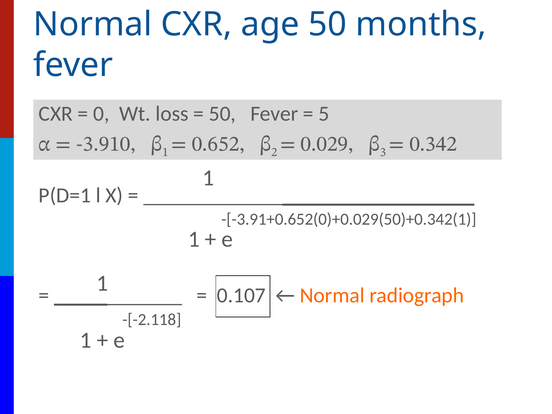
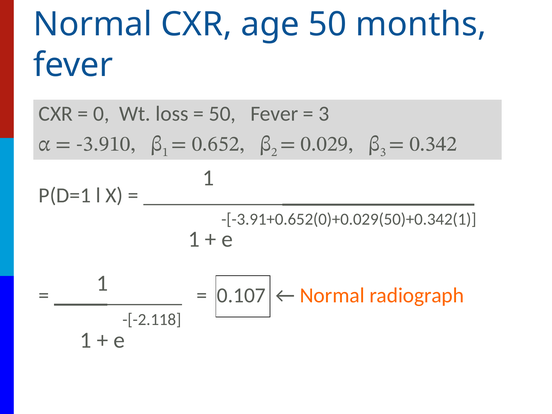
5: 5 -> 3
